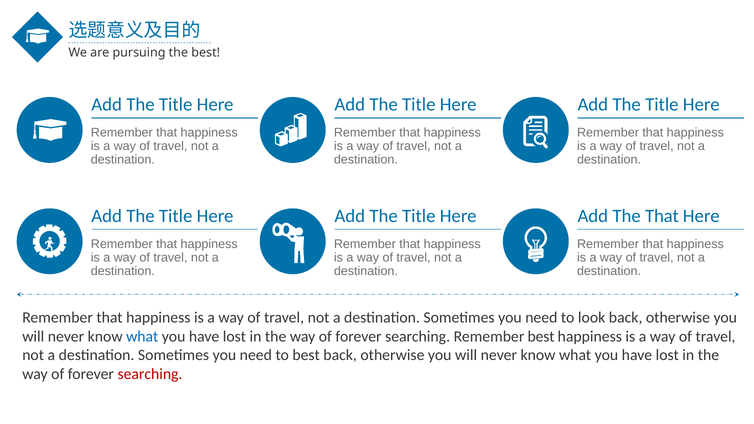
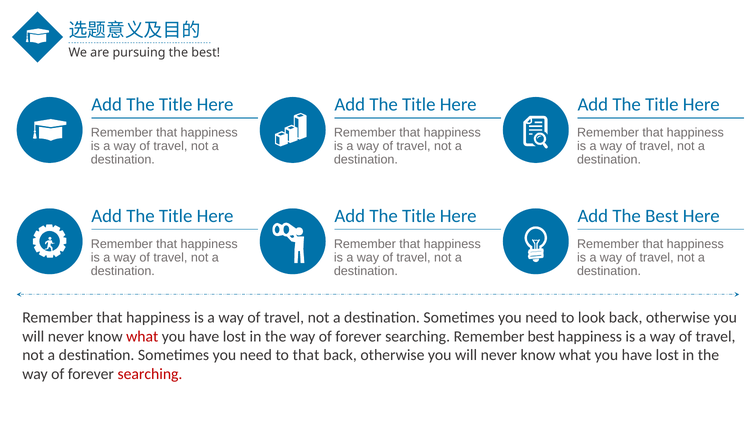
Add The That: That -> Best
what at (142, 337) colour: blue -> red
to best: best -> that
